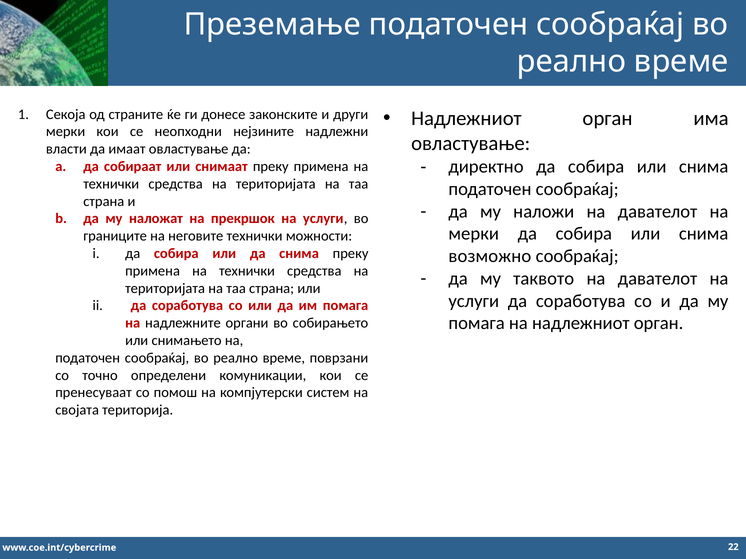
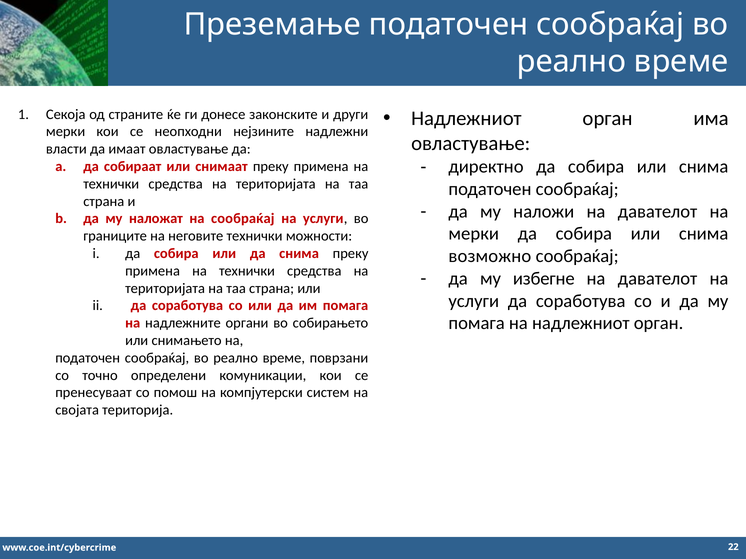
на прекршок: прекршок -> сообраќај
таквото: таквото -> избегне
